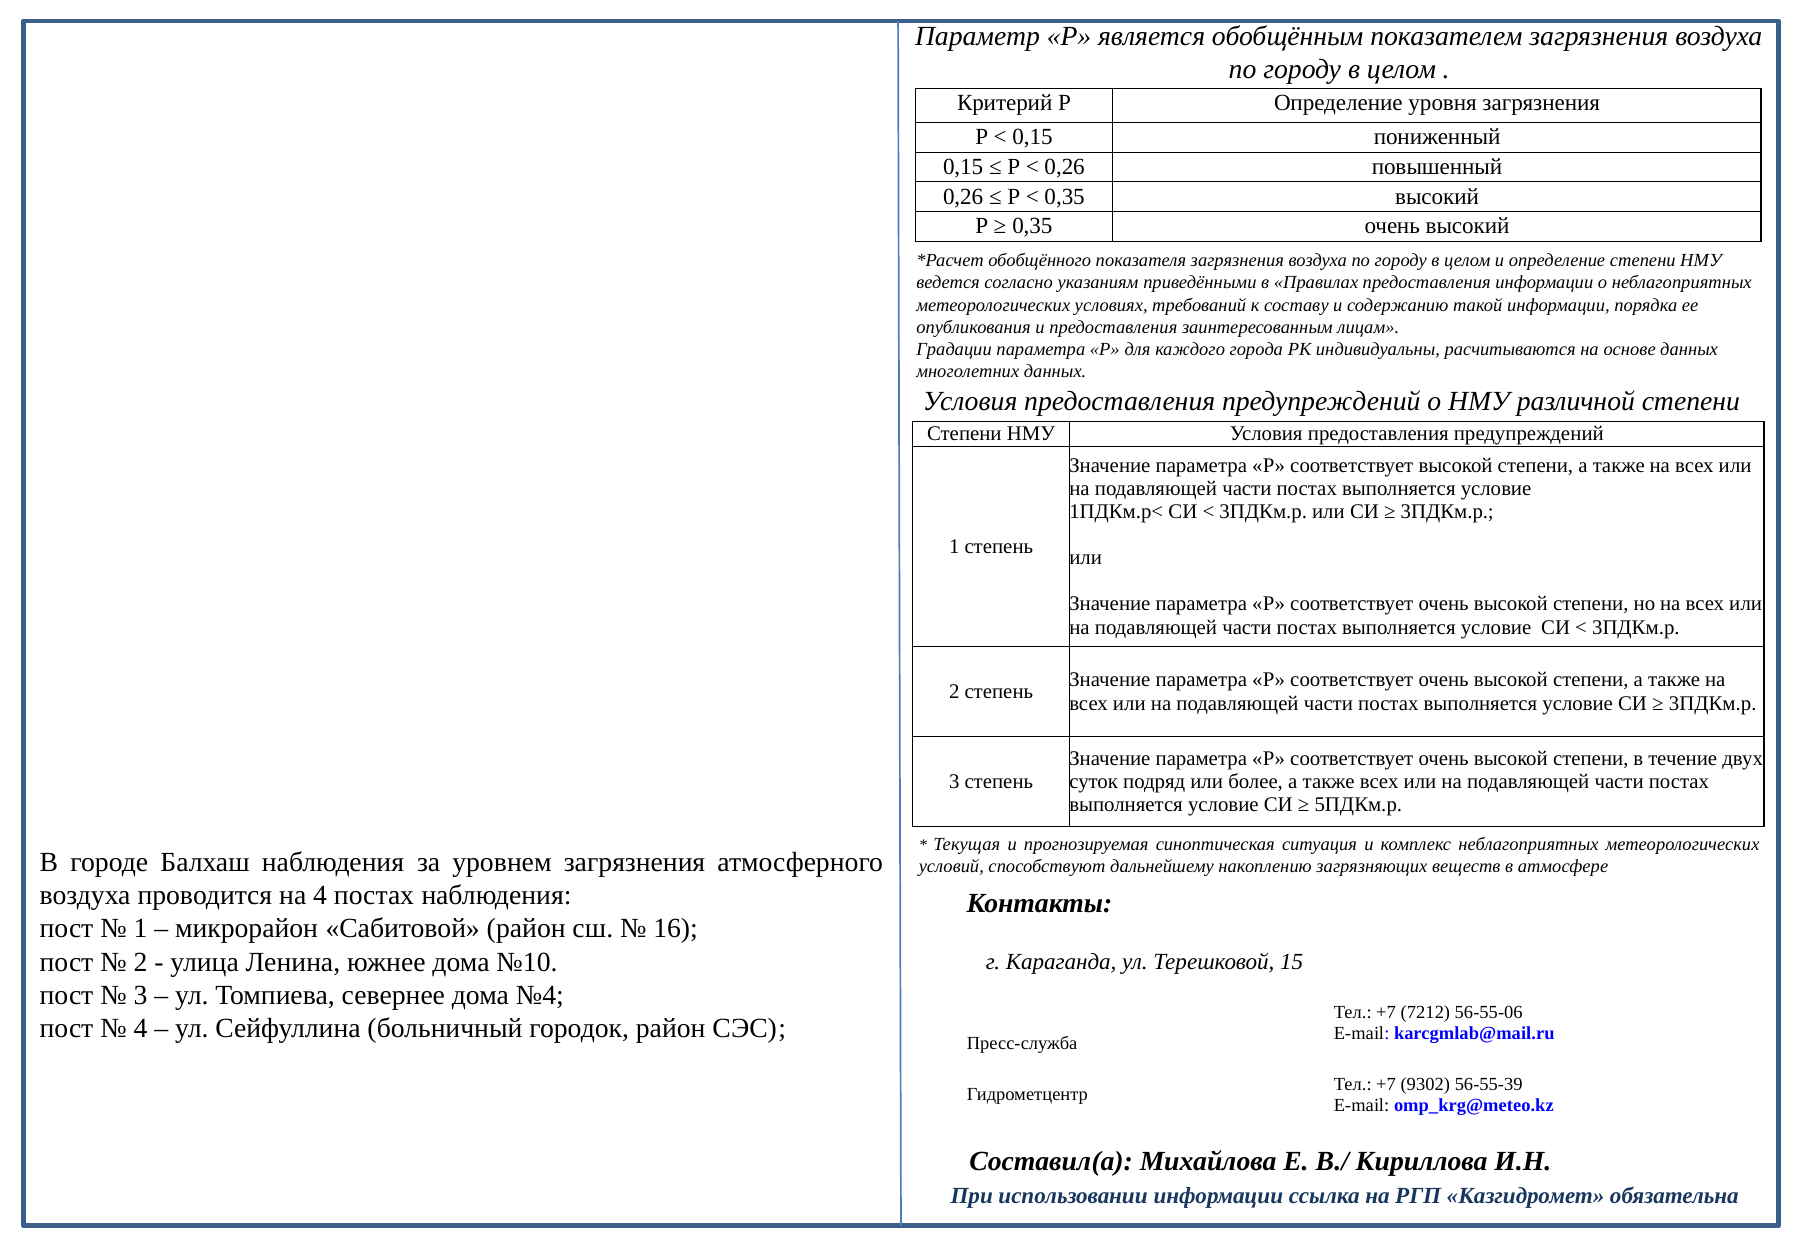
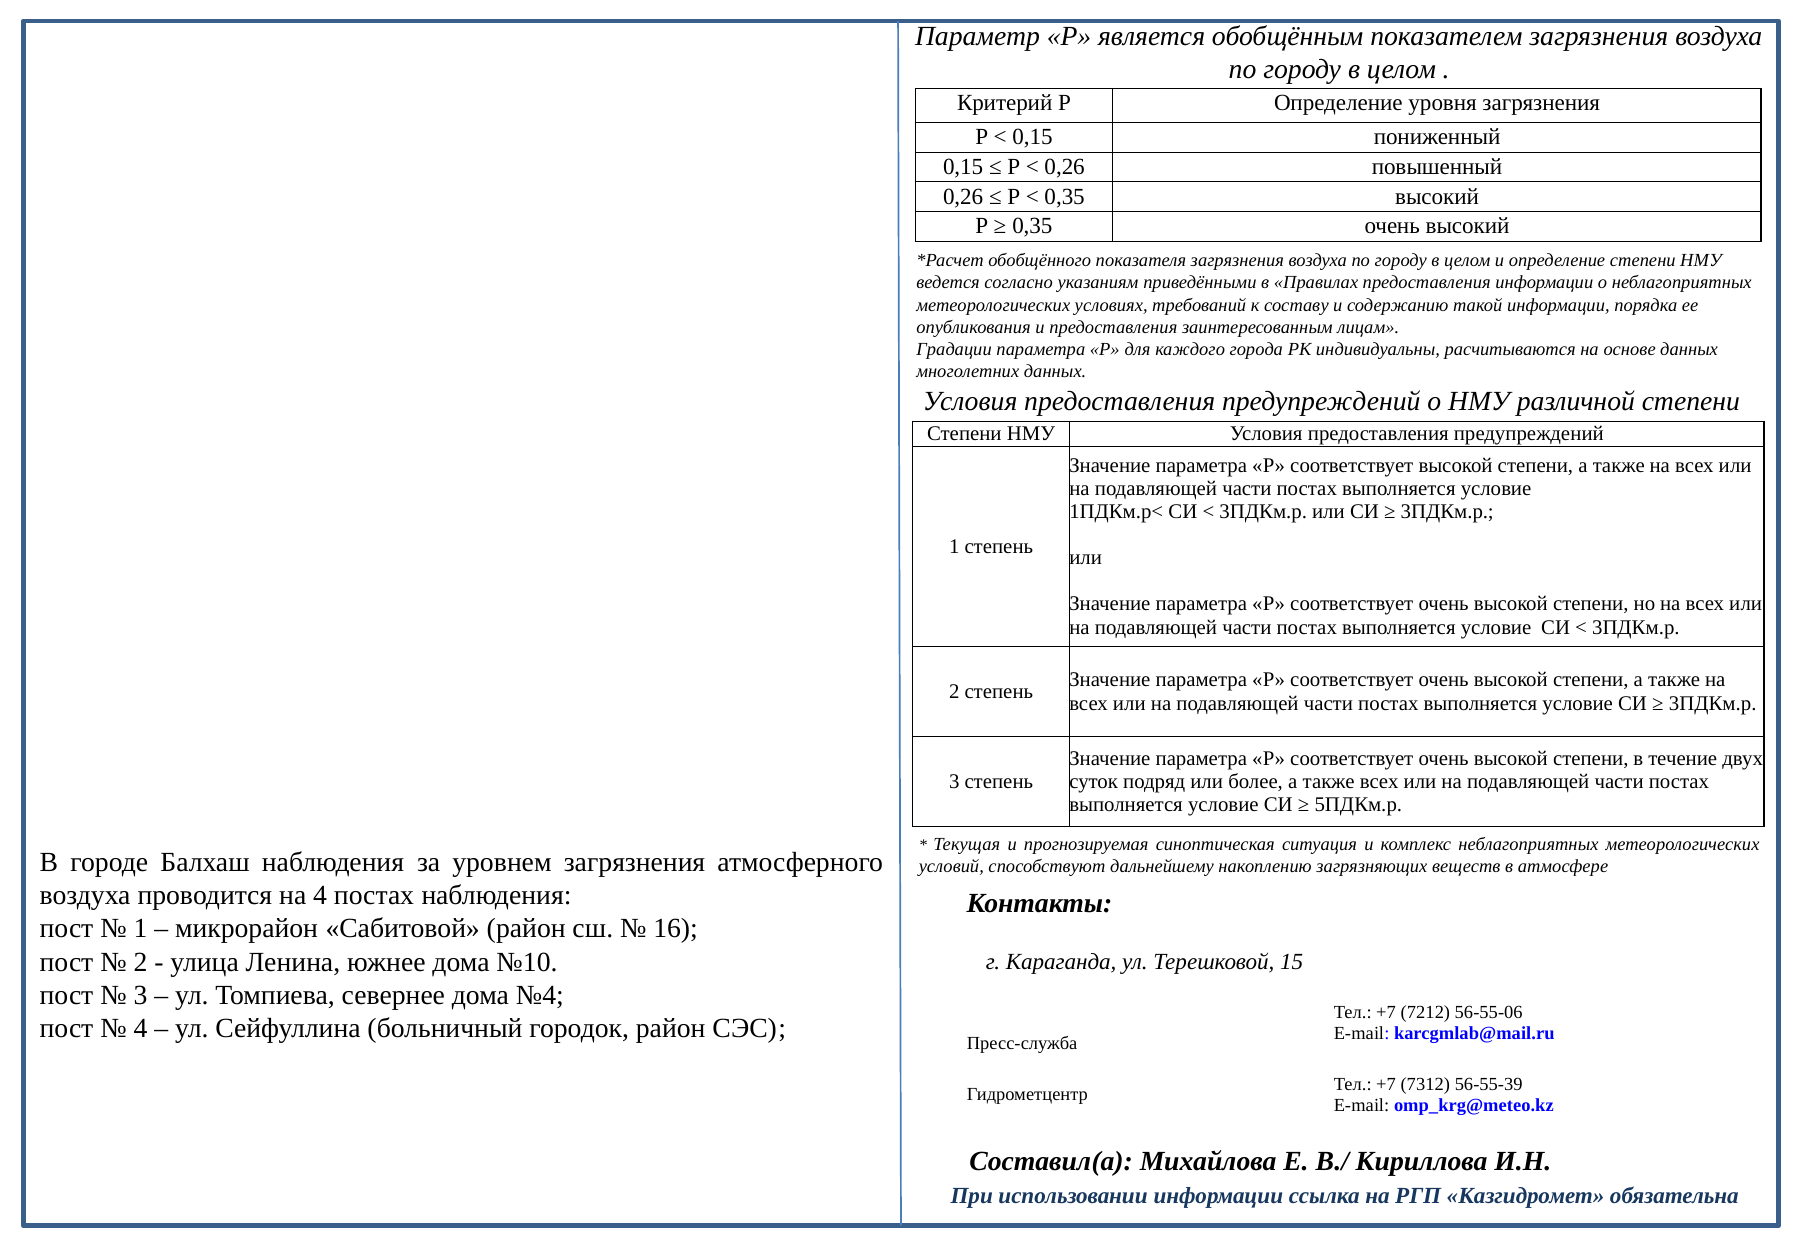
9302: 9302 -> 7312
